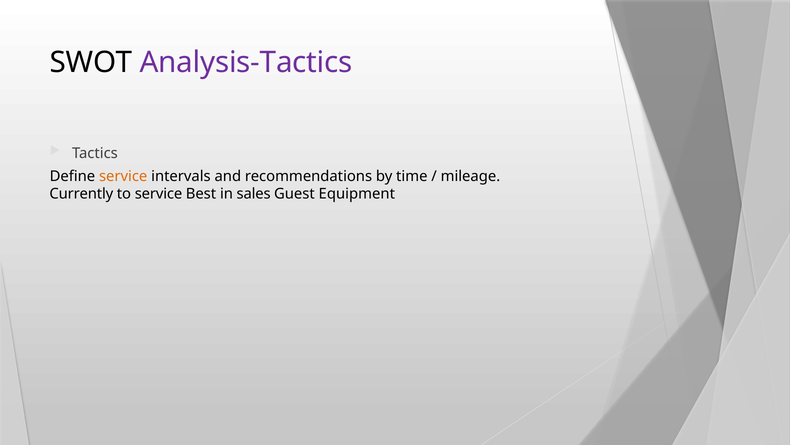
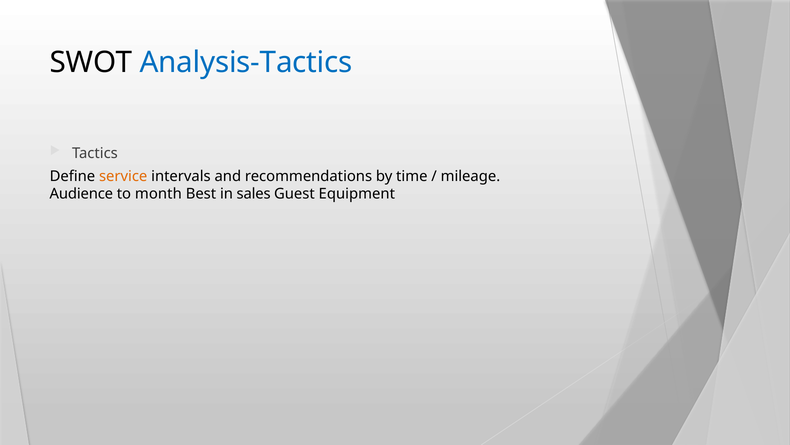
Analysis-Tactics colour: purple -> blue
Currently: Currently -> Audience
to service: service -> month
